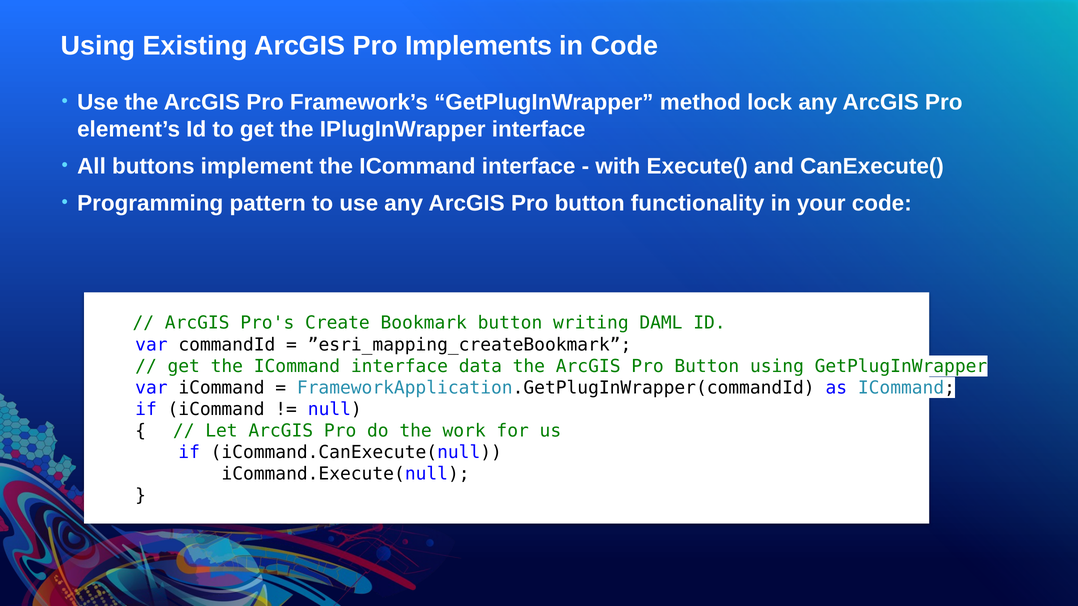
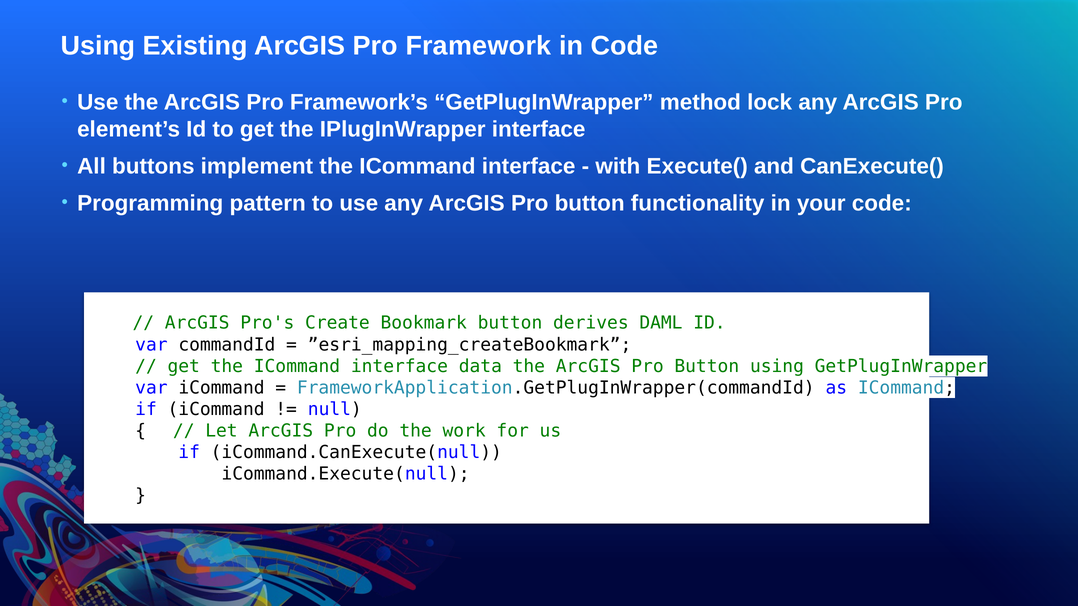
Implements: Implements -> Framework
writing: writing -> derives
